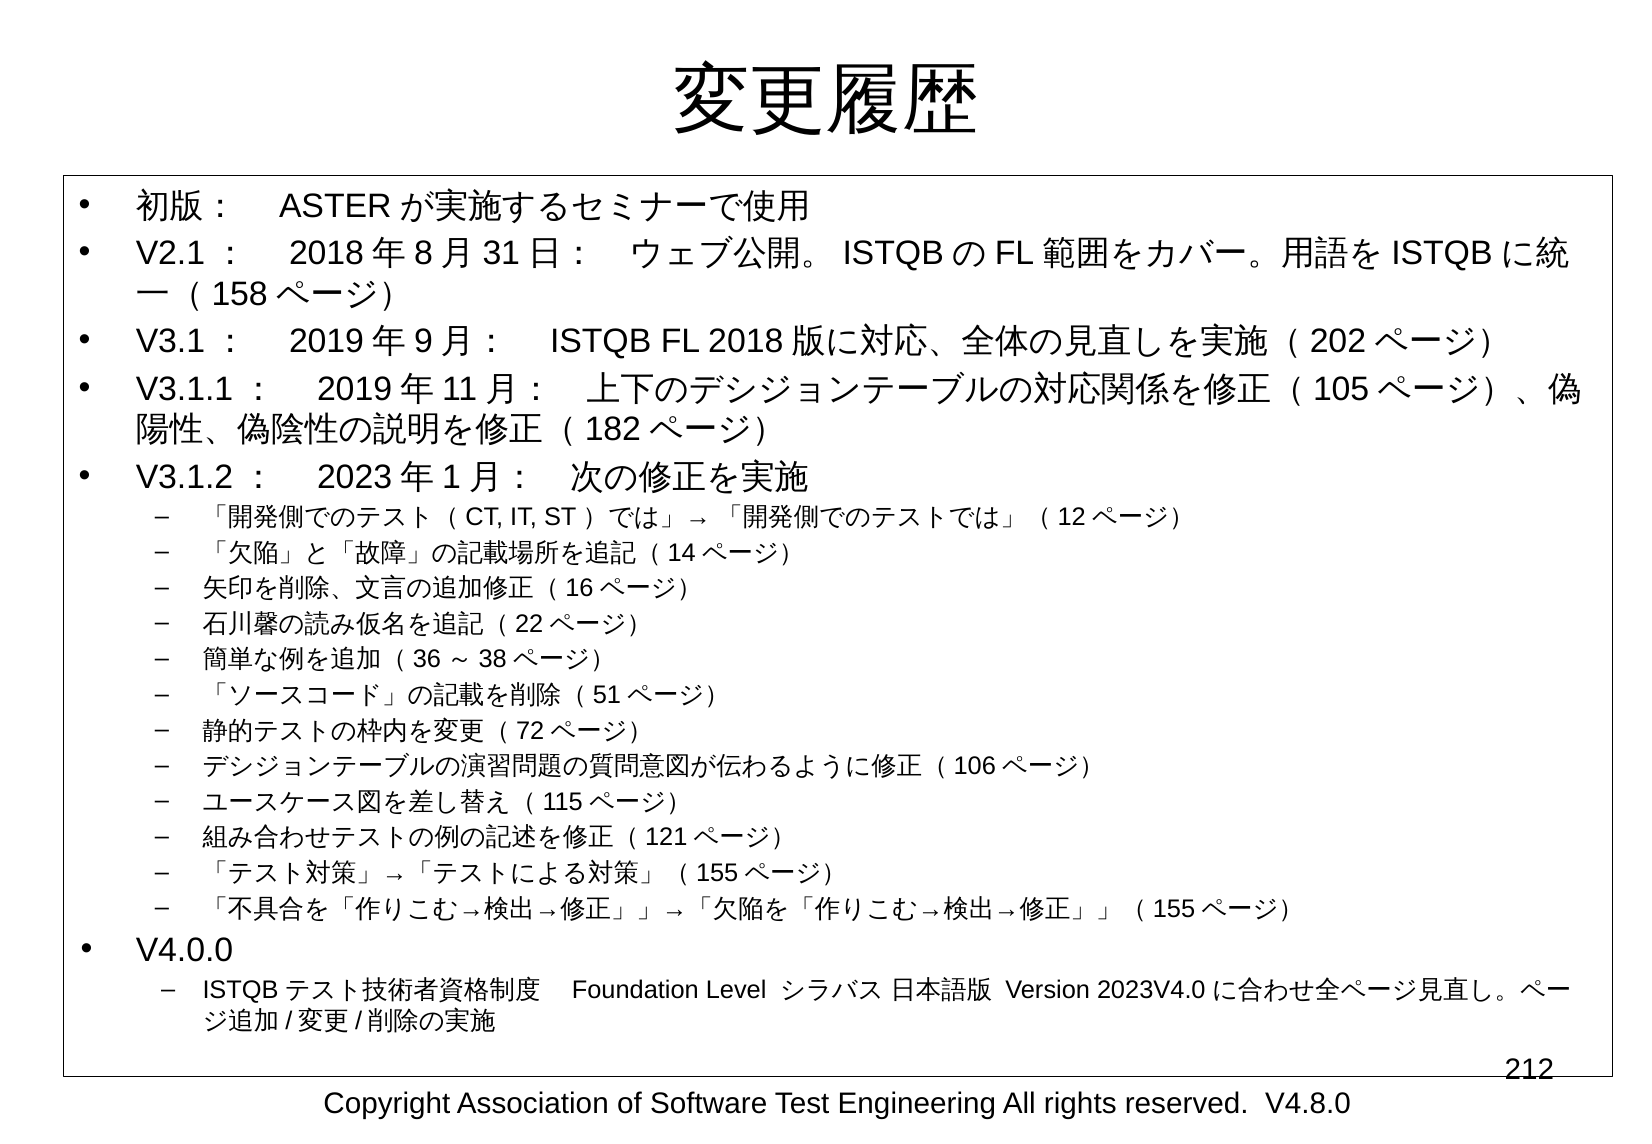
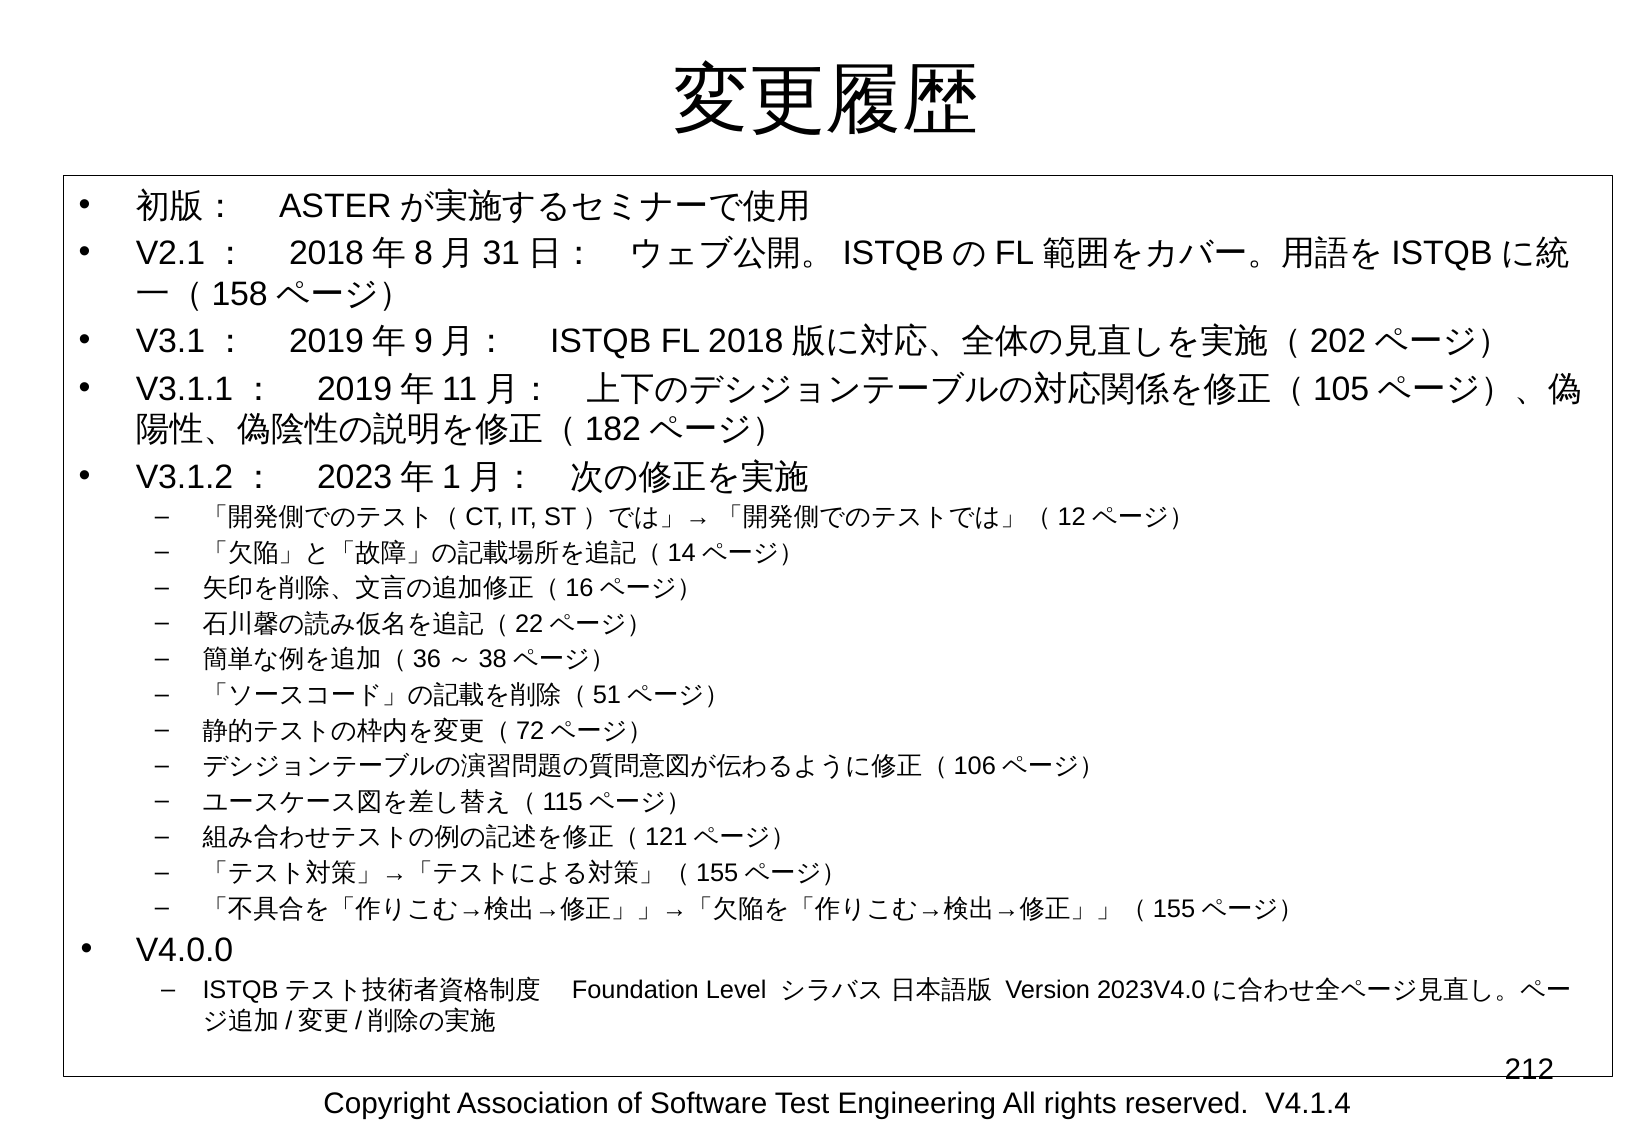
V4.8.0: V4.8.0 -> V4.1.4
